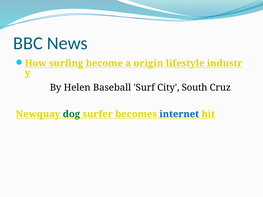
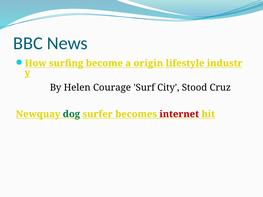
Baseball: Baseball -> Courage
South: South -> Stood
internet colour: blue -> red
